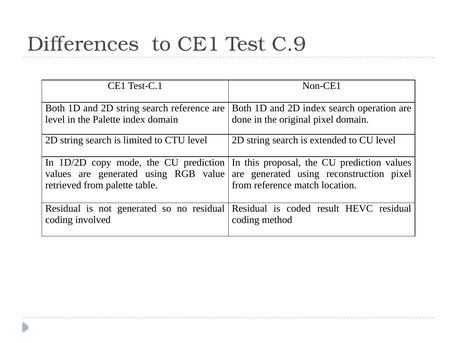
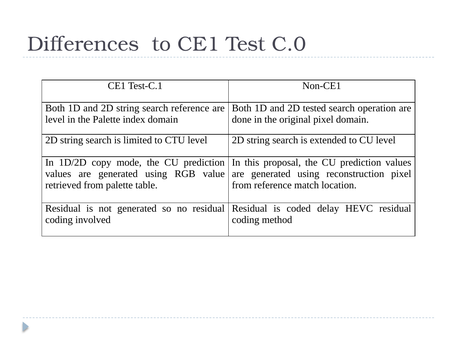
C.9: C.9 -> C.0
2D index: index -> tested
result: result -> delay
